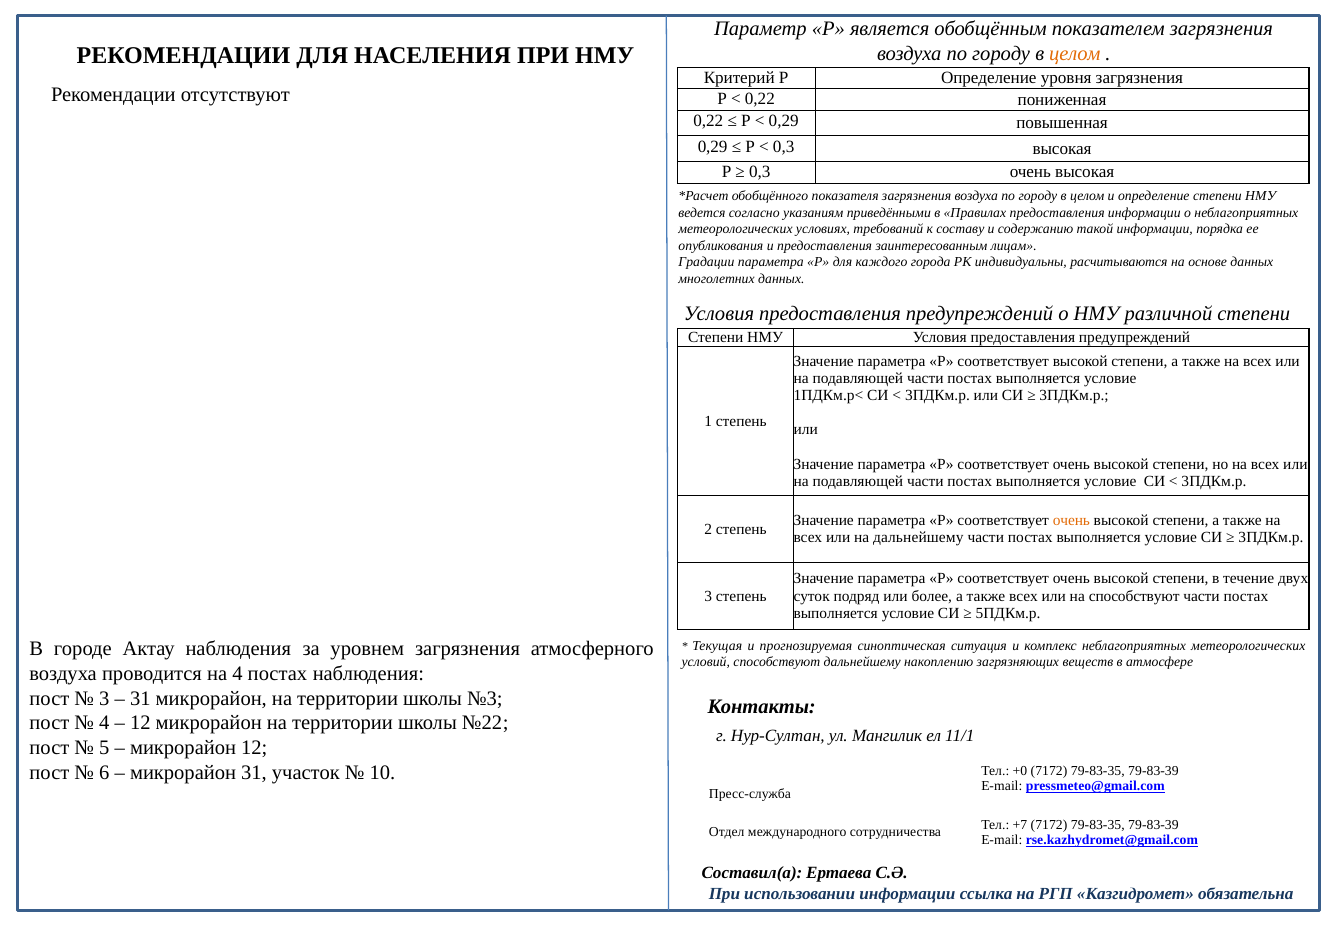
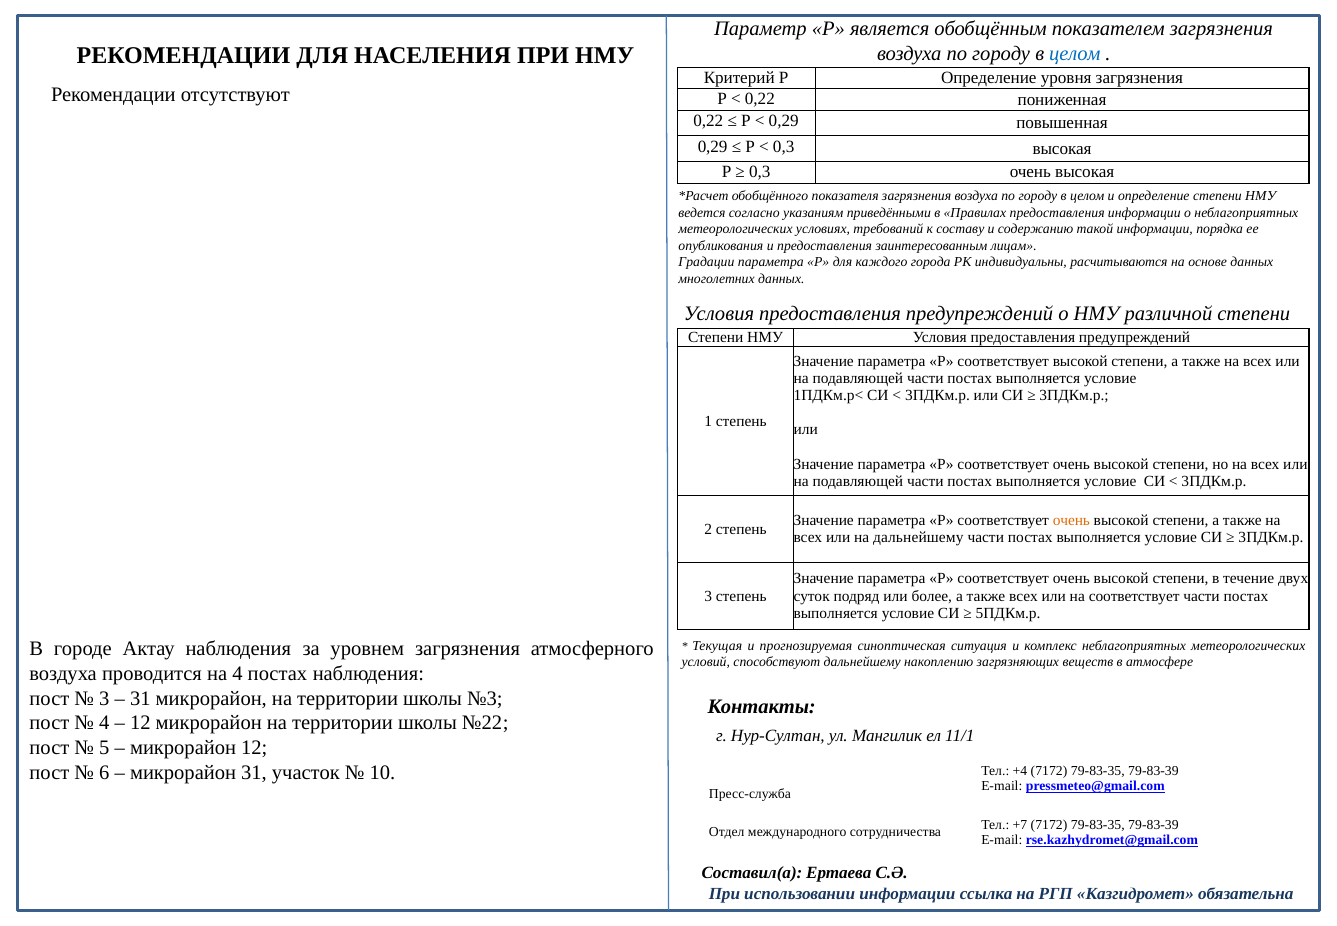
целом at (1075, 54) colour: orange -> blue
на способствуют: способствуют -> соответствует
+0: +0 -> +4
